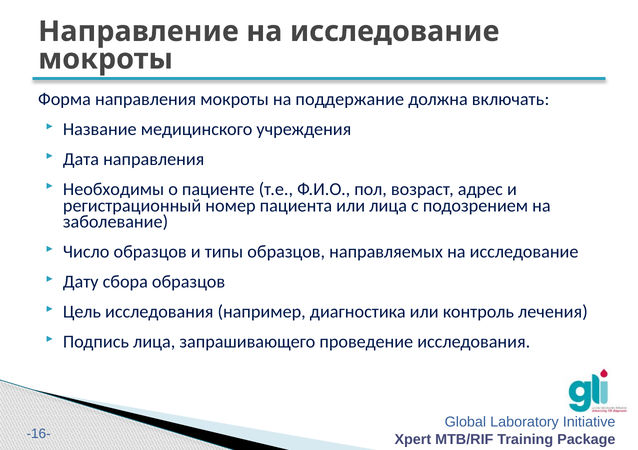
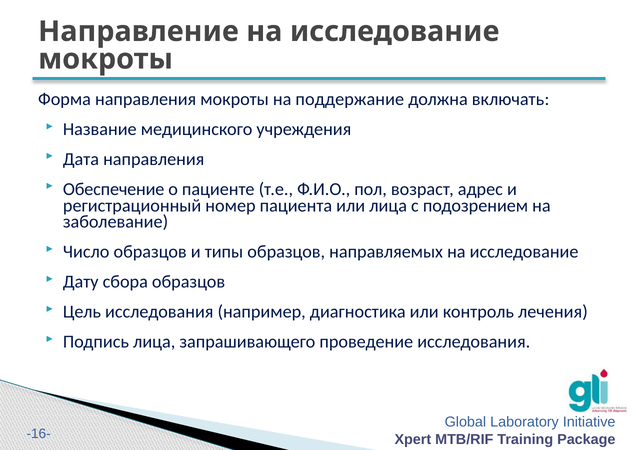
Необходимы: Необходимы -> Обеспечение
